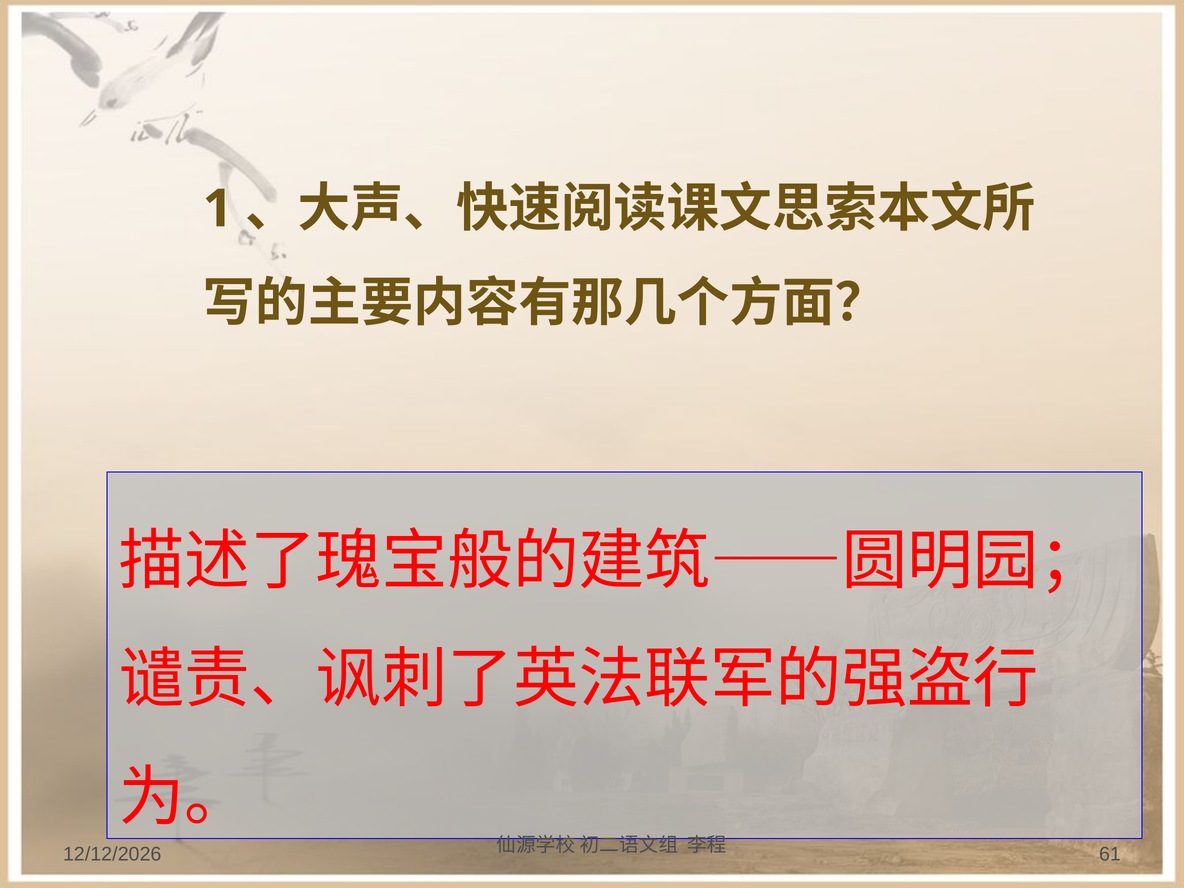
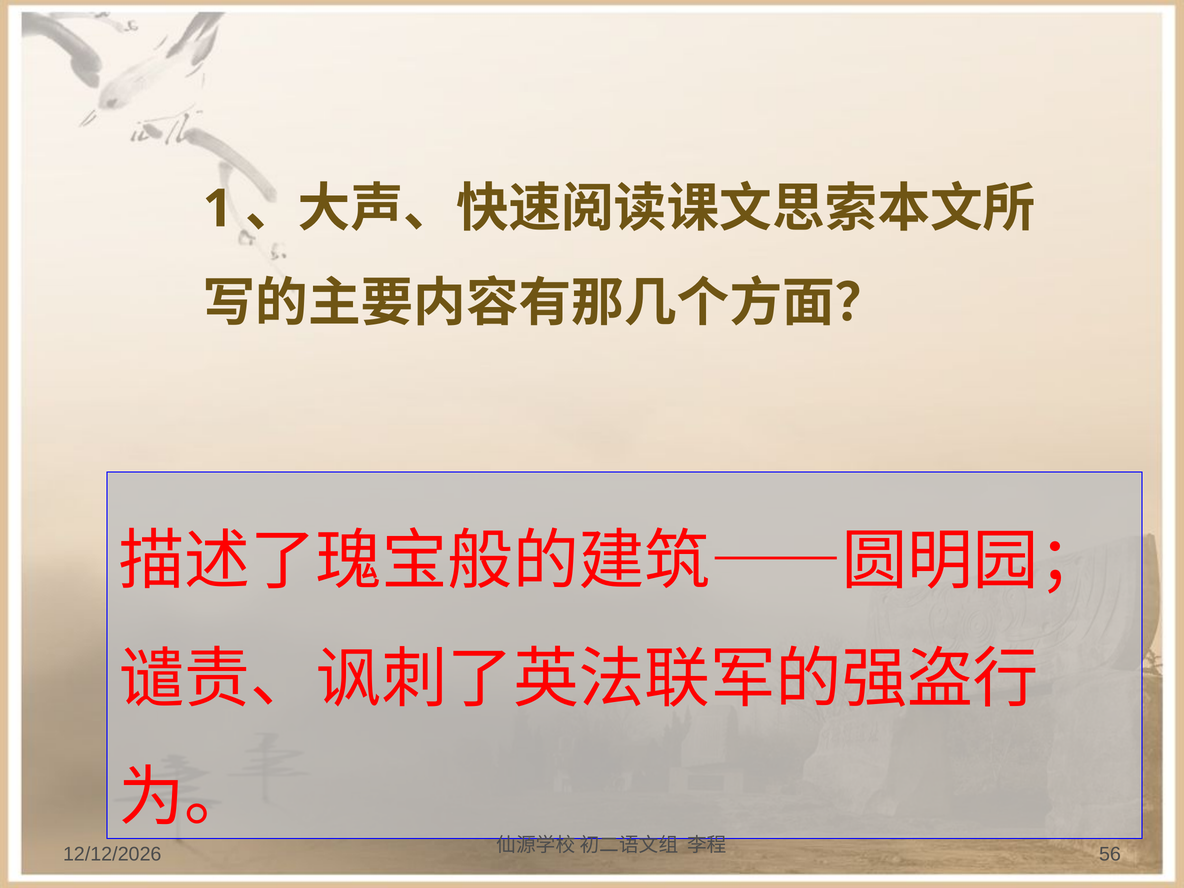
61: 61 -> 56
